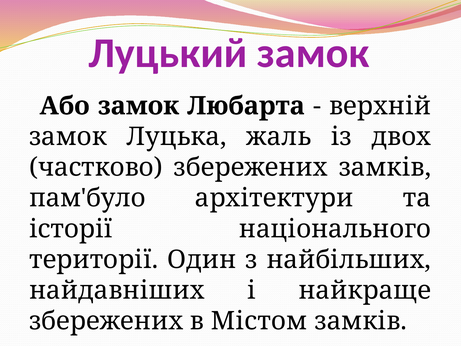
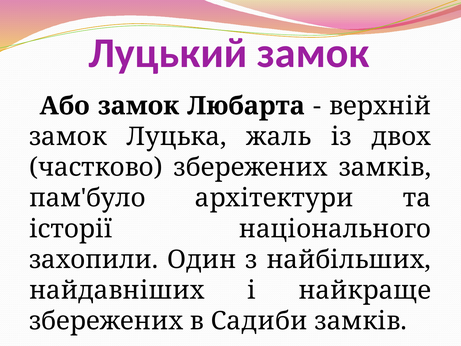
території: території -> захопили
Містом: Містом -> Садиби
